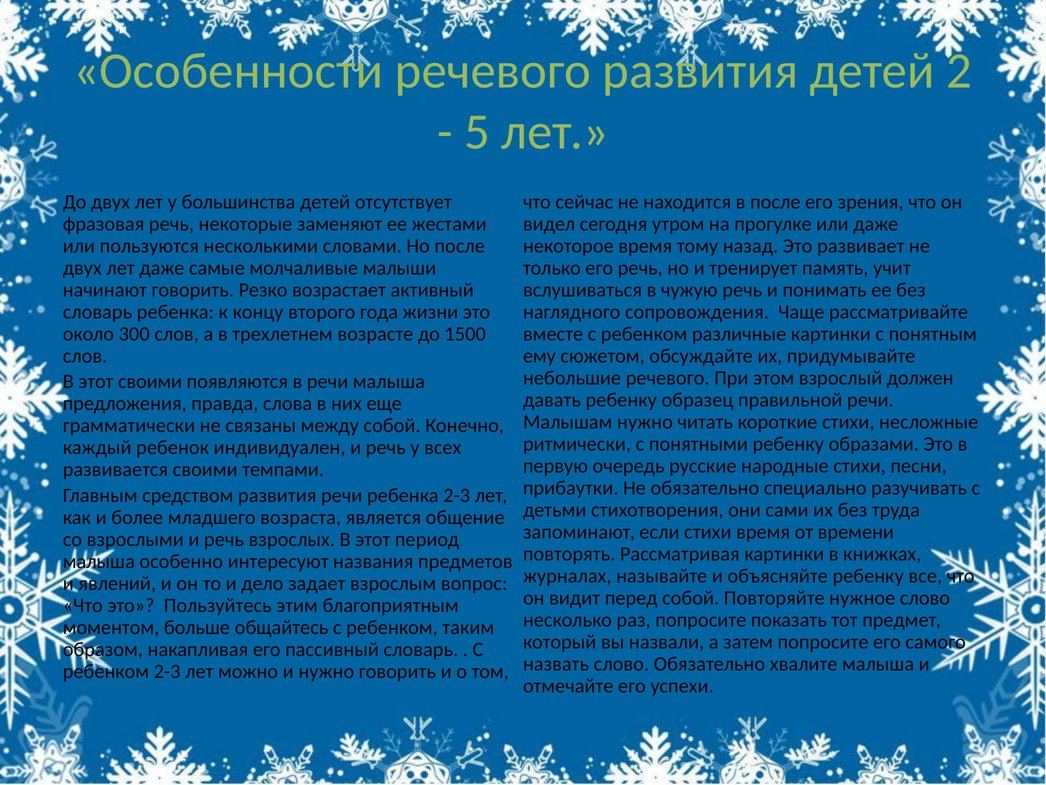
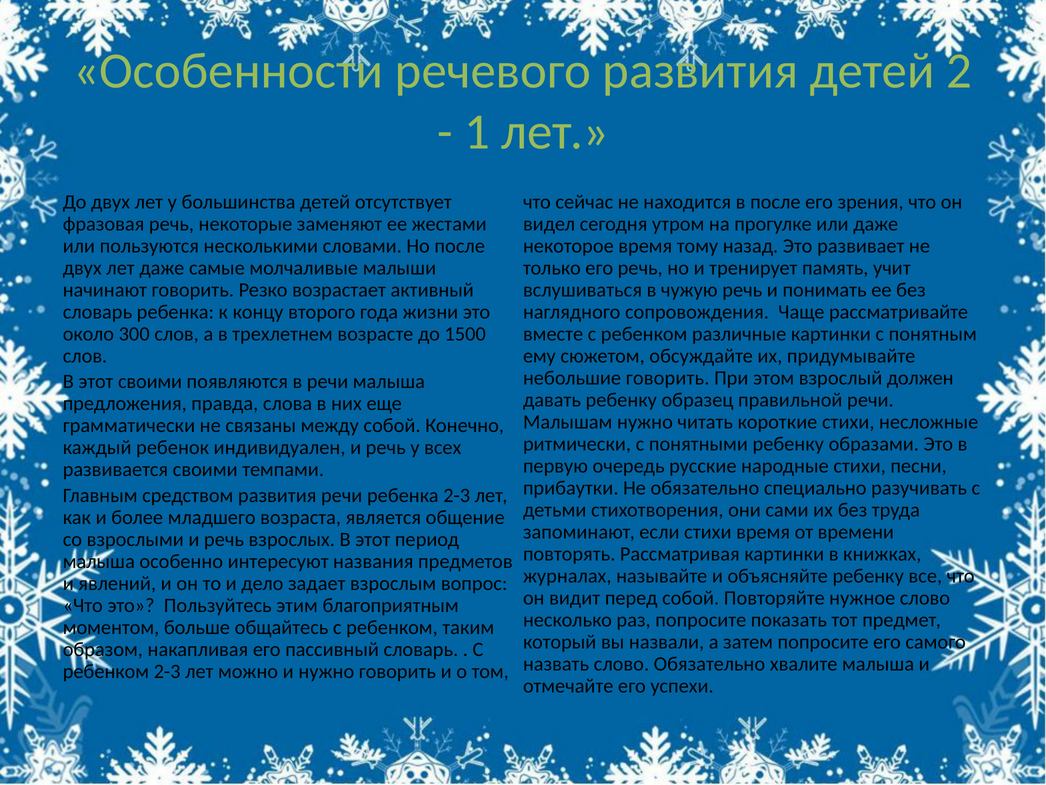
5: 5 -> 1
небольшие речевого: речевого -> говорить
